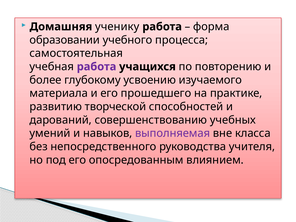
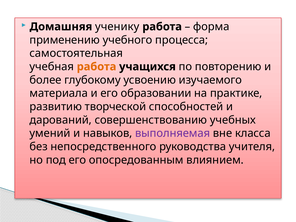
образовании: образовании -> применению
работа at (97, 67) colour: purple -> orange
прошедшего: прошедшего -> образовании
